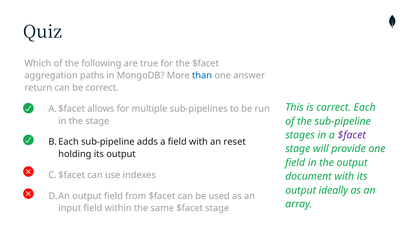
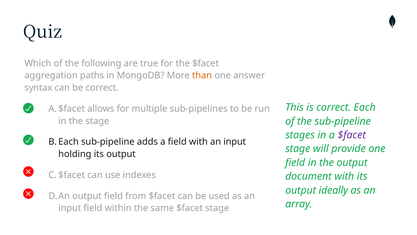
than colour: blue -> orange
return: return -> syntax
with an reset: reset -> input
